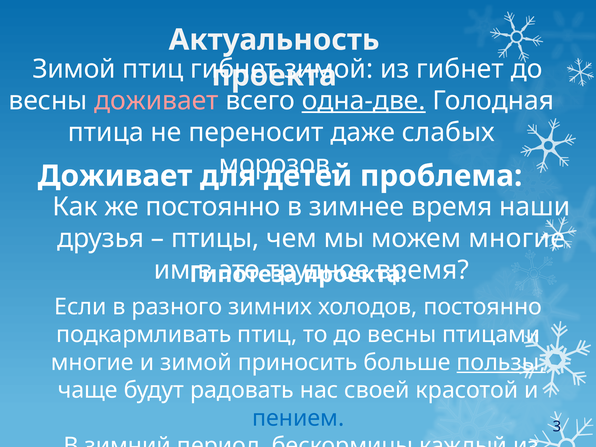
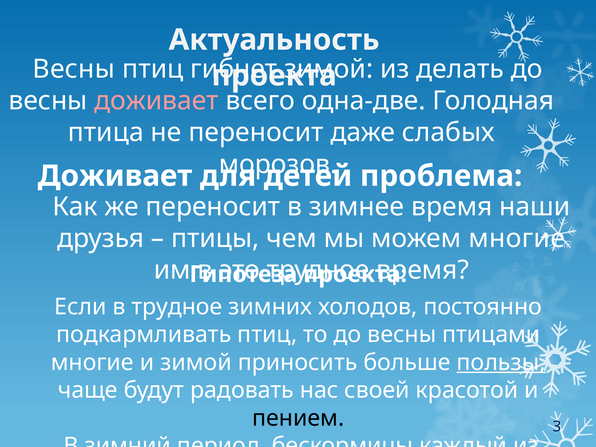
Зимой at (74, 69): Зимой -> Весны
из гибнет: гибнет -> делать
одна-две underline: present -> none
же постоянно: постоянно -> переносит
в разного: разного -> трудное
пением colour: blue -> black
